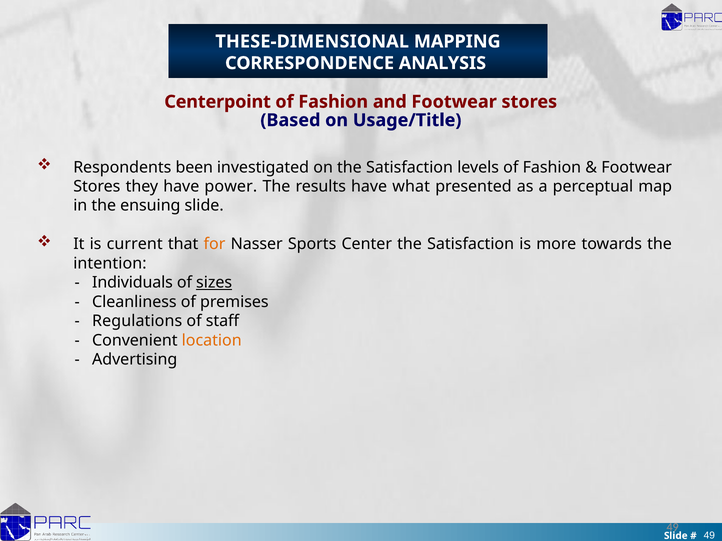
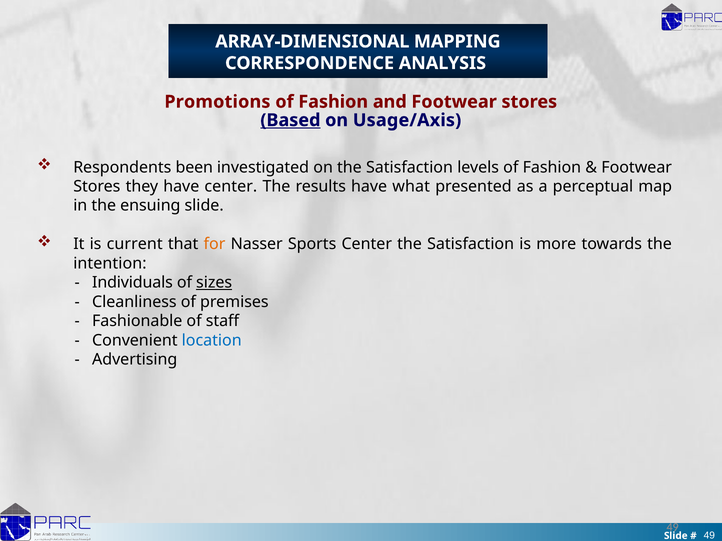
THESE-DIMENSIONAL: THESE-DIMENSIONAL -> ARRAY-DIMENSIONAL
Centerpoint: Centerpoint -> Promotions
Based underline: none -> present
Usage/Title: Usage/Title -> Usage/Axis
have power: power -> center
Regulations: Regulations -> Fashionable
location colour: orange -> blue
